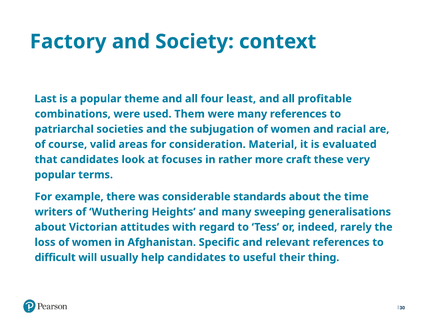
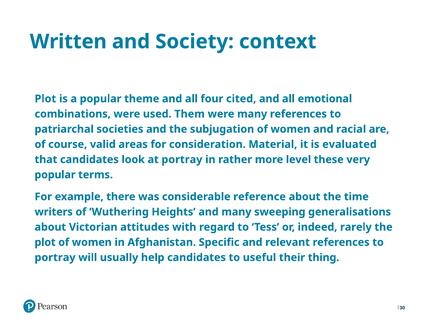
Factory: Factory -> Written
Last at (46, 99): Last -> Plot
least: least -> cited
profitable: profitable -> emotional
at focuses: focuses -> portray
craft: craft -> level
standards: standards -> reference
loss at (45, 243): loss -> plot
difficult at (55, 258): difficult -> portray
